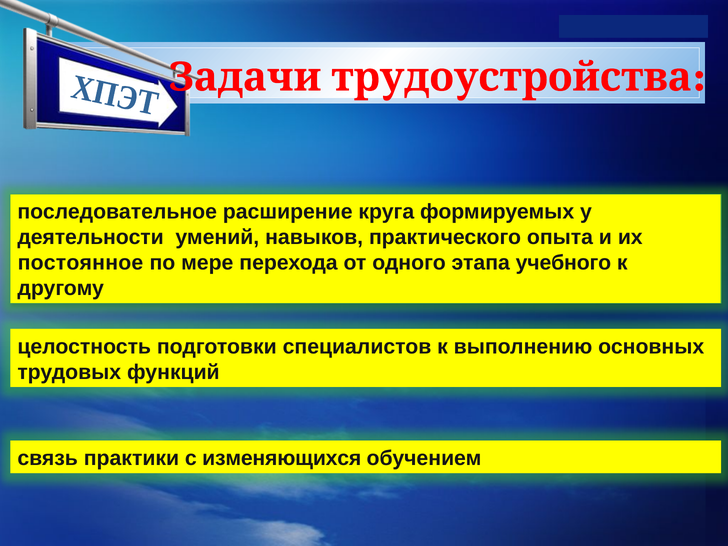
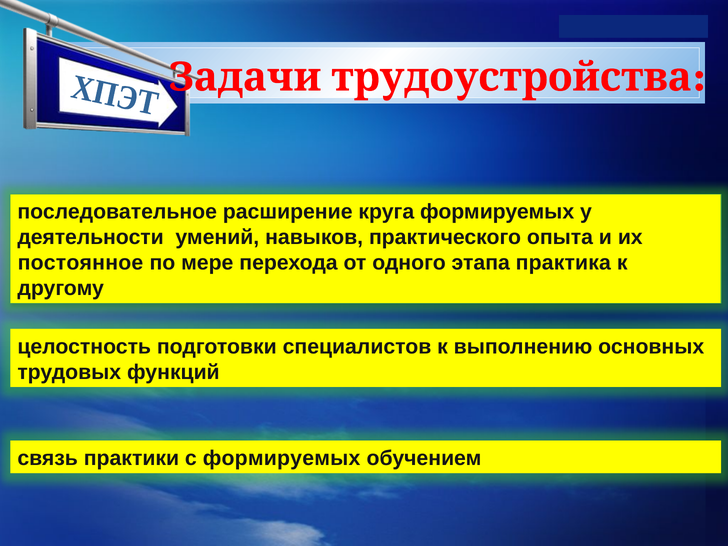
учебного: учебного -> практика
с изменяющихся: изменяющихся -> формируемых
